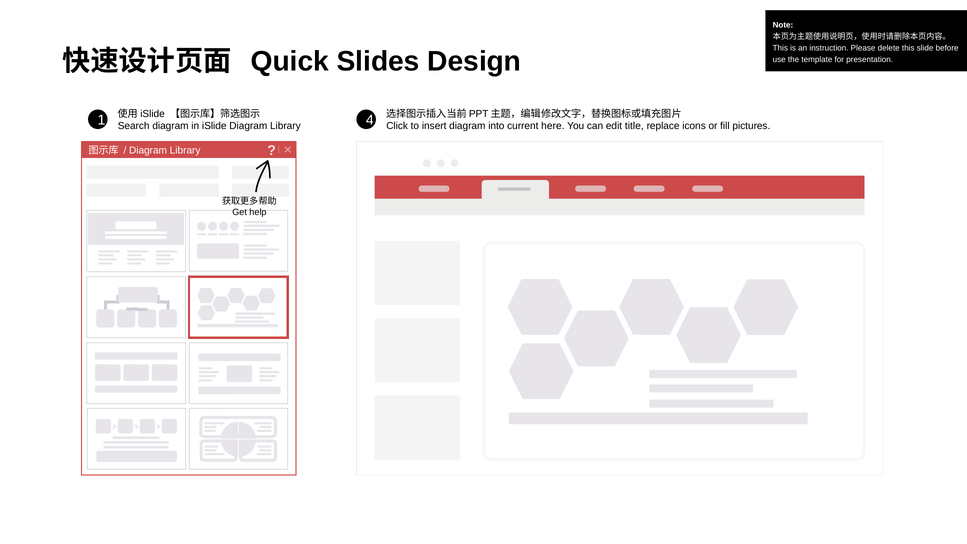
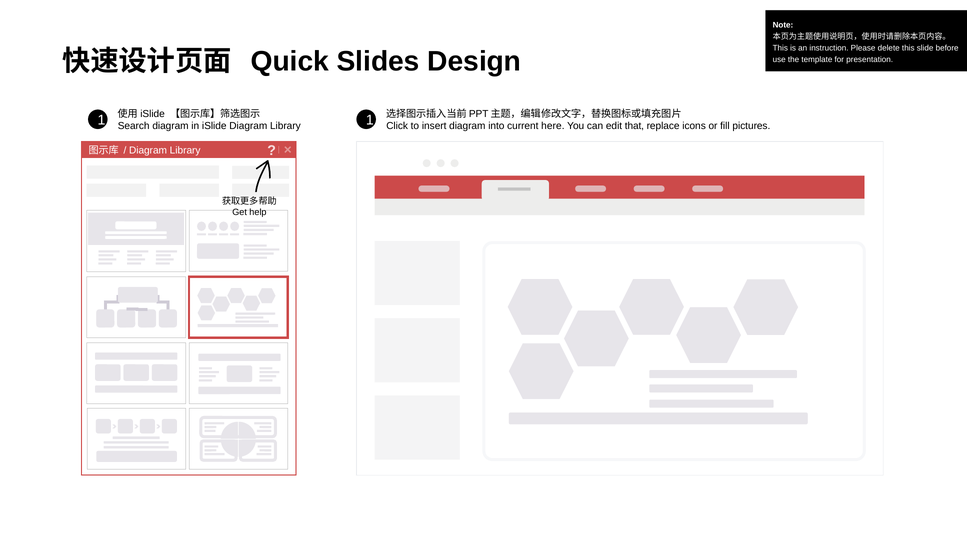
1 4: 4 -> 1
title: title -> that
